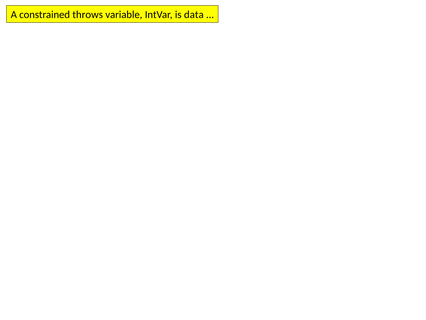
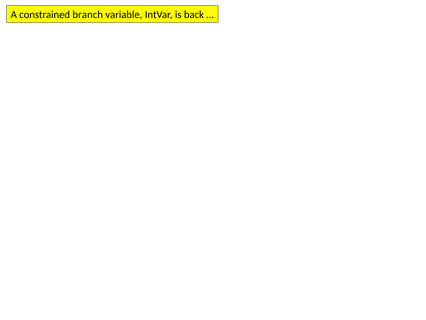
throws: throws -> branch
data: data -> back
